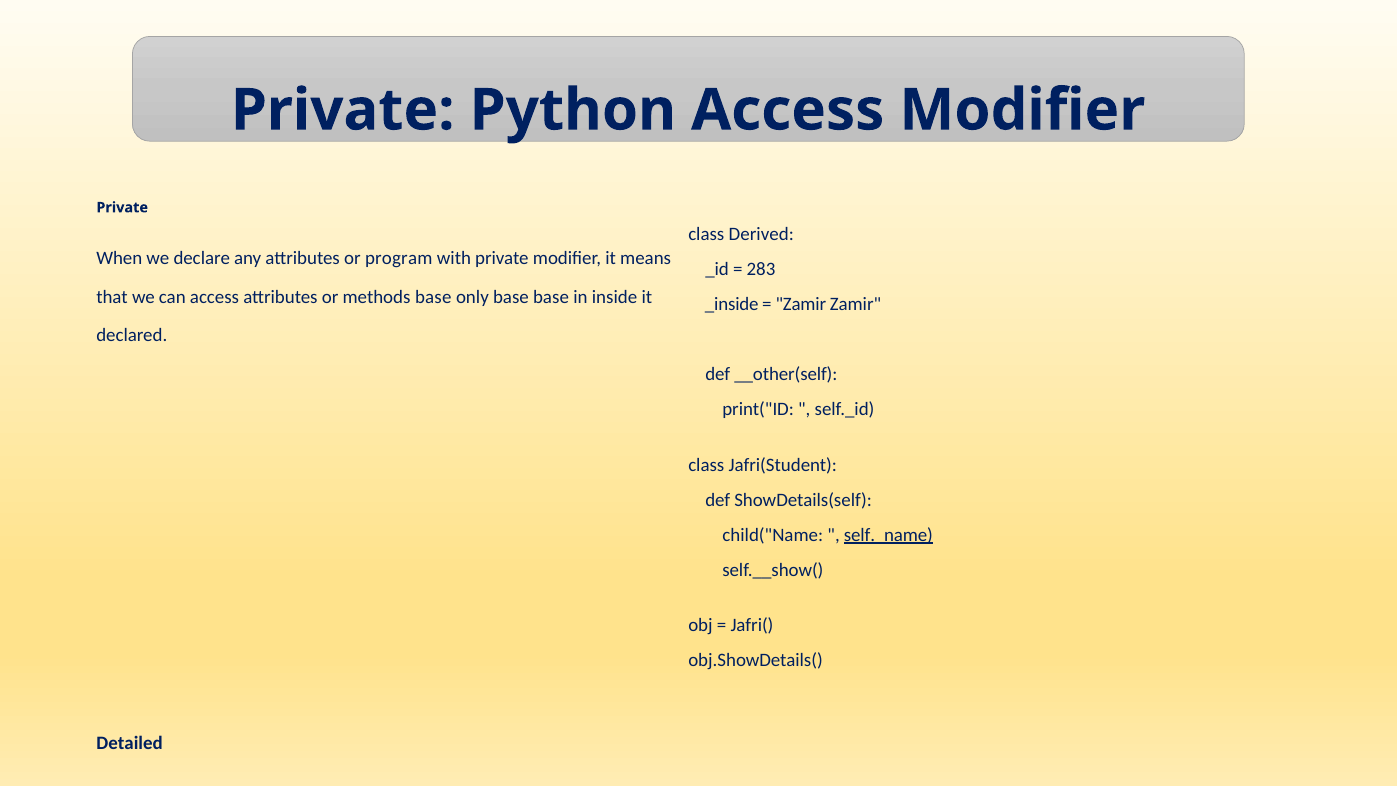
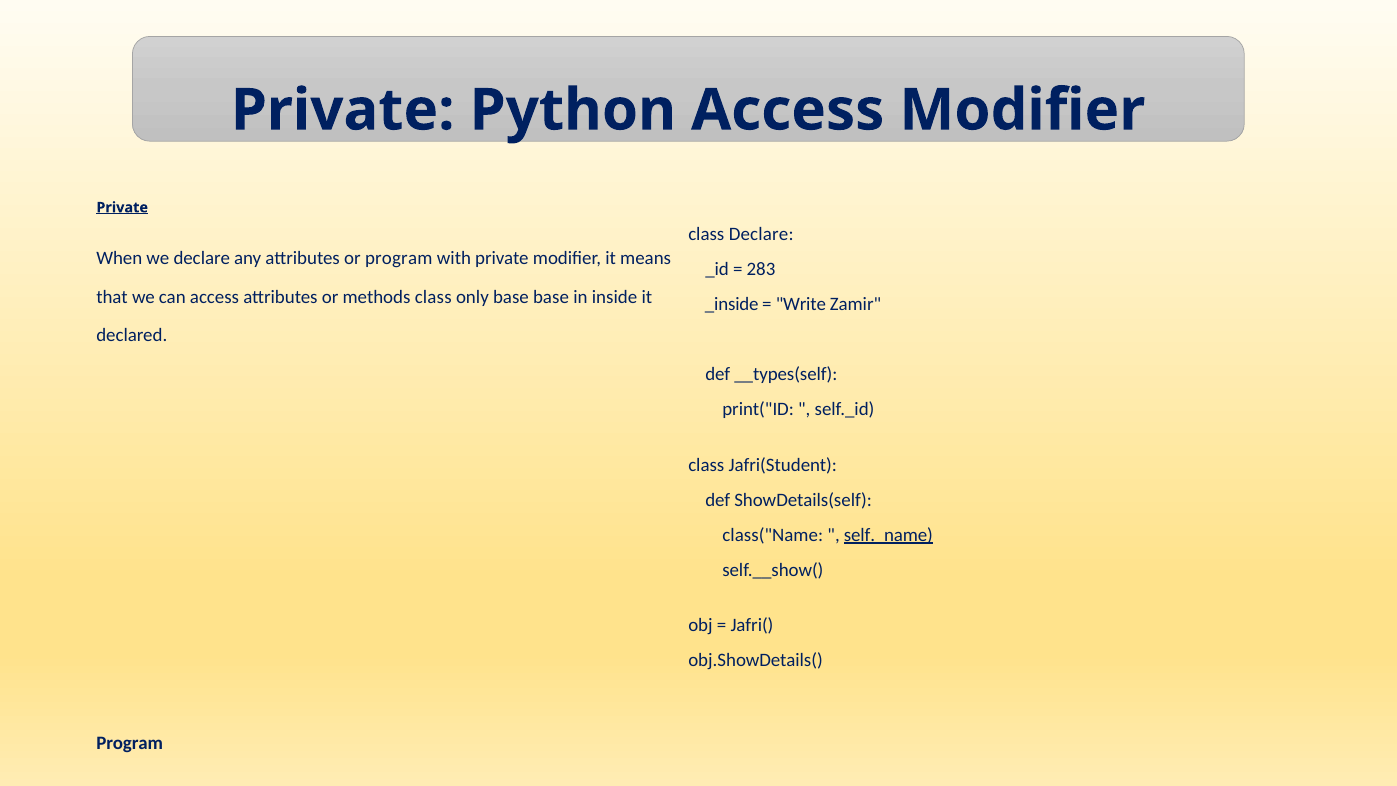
Private at (122, 207) underline: none -> present
class Derived: Derived -> Declare
methods base: base -> class
Zamir at (801, 304): Zamir -> Write
__other(self: __other(self -> __types(self
child("Name: child("Name -> class("Name
Detailed at (130, 743): Detailed -> Program
